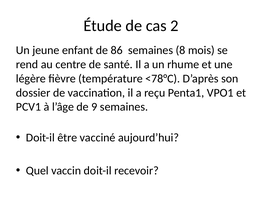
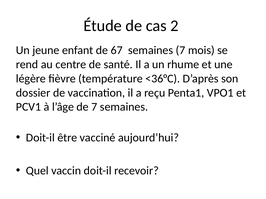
86: 86 -> 67
semaines 8: 8 -> 7
<78°C: <78°C -> <36°C
de 9: 9 -> 7
